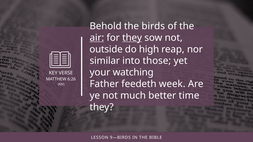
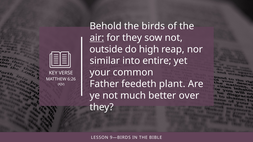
they at (132, 38) underline: present -> none
those: those -> entire
watching: watching -> common
week: week -> plant
time: time -> over
